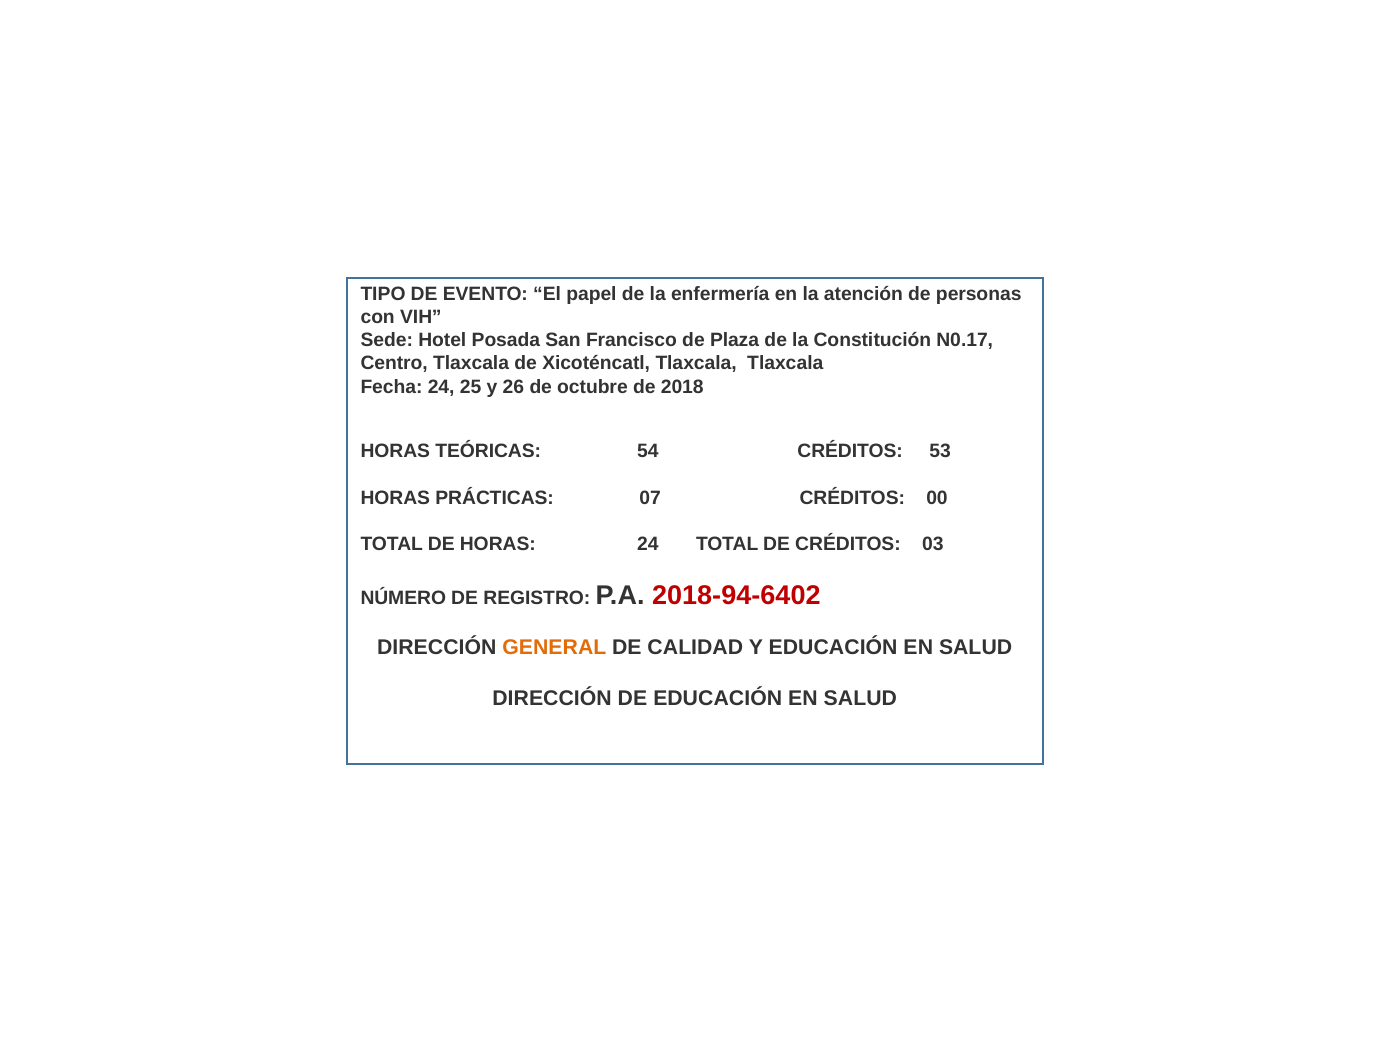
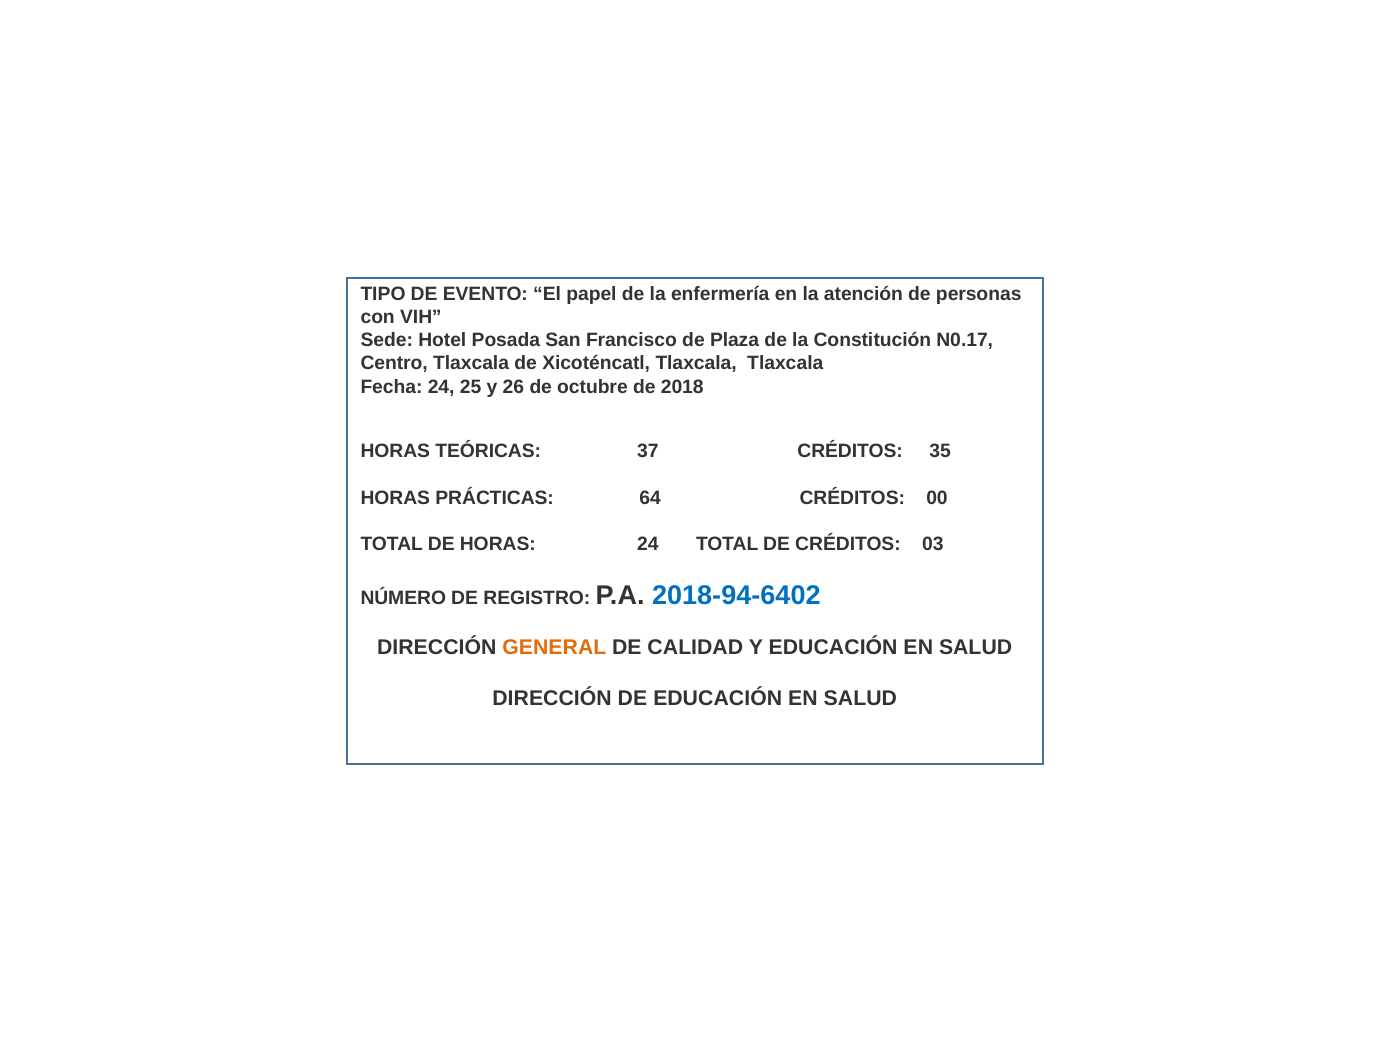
54: 54 -> 37
53: 53 -> 35
07: 07 -> 64
2018-94-6402 colour: red -> blue
